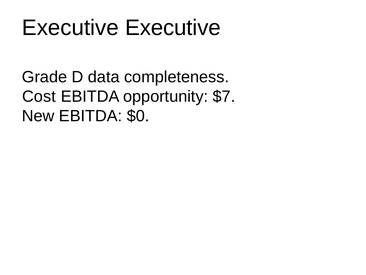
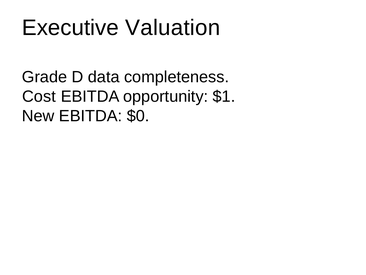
Executive Executive: Executive -> Valuation
$7: $7 -> $1
